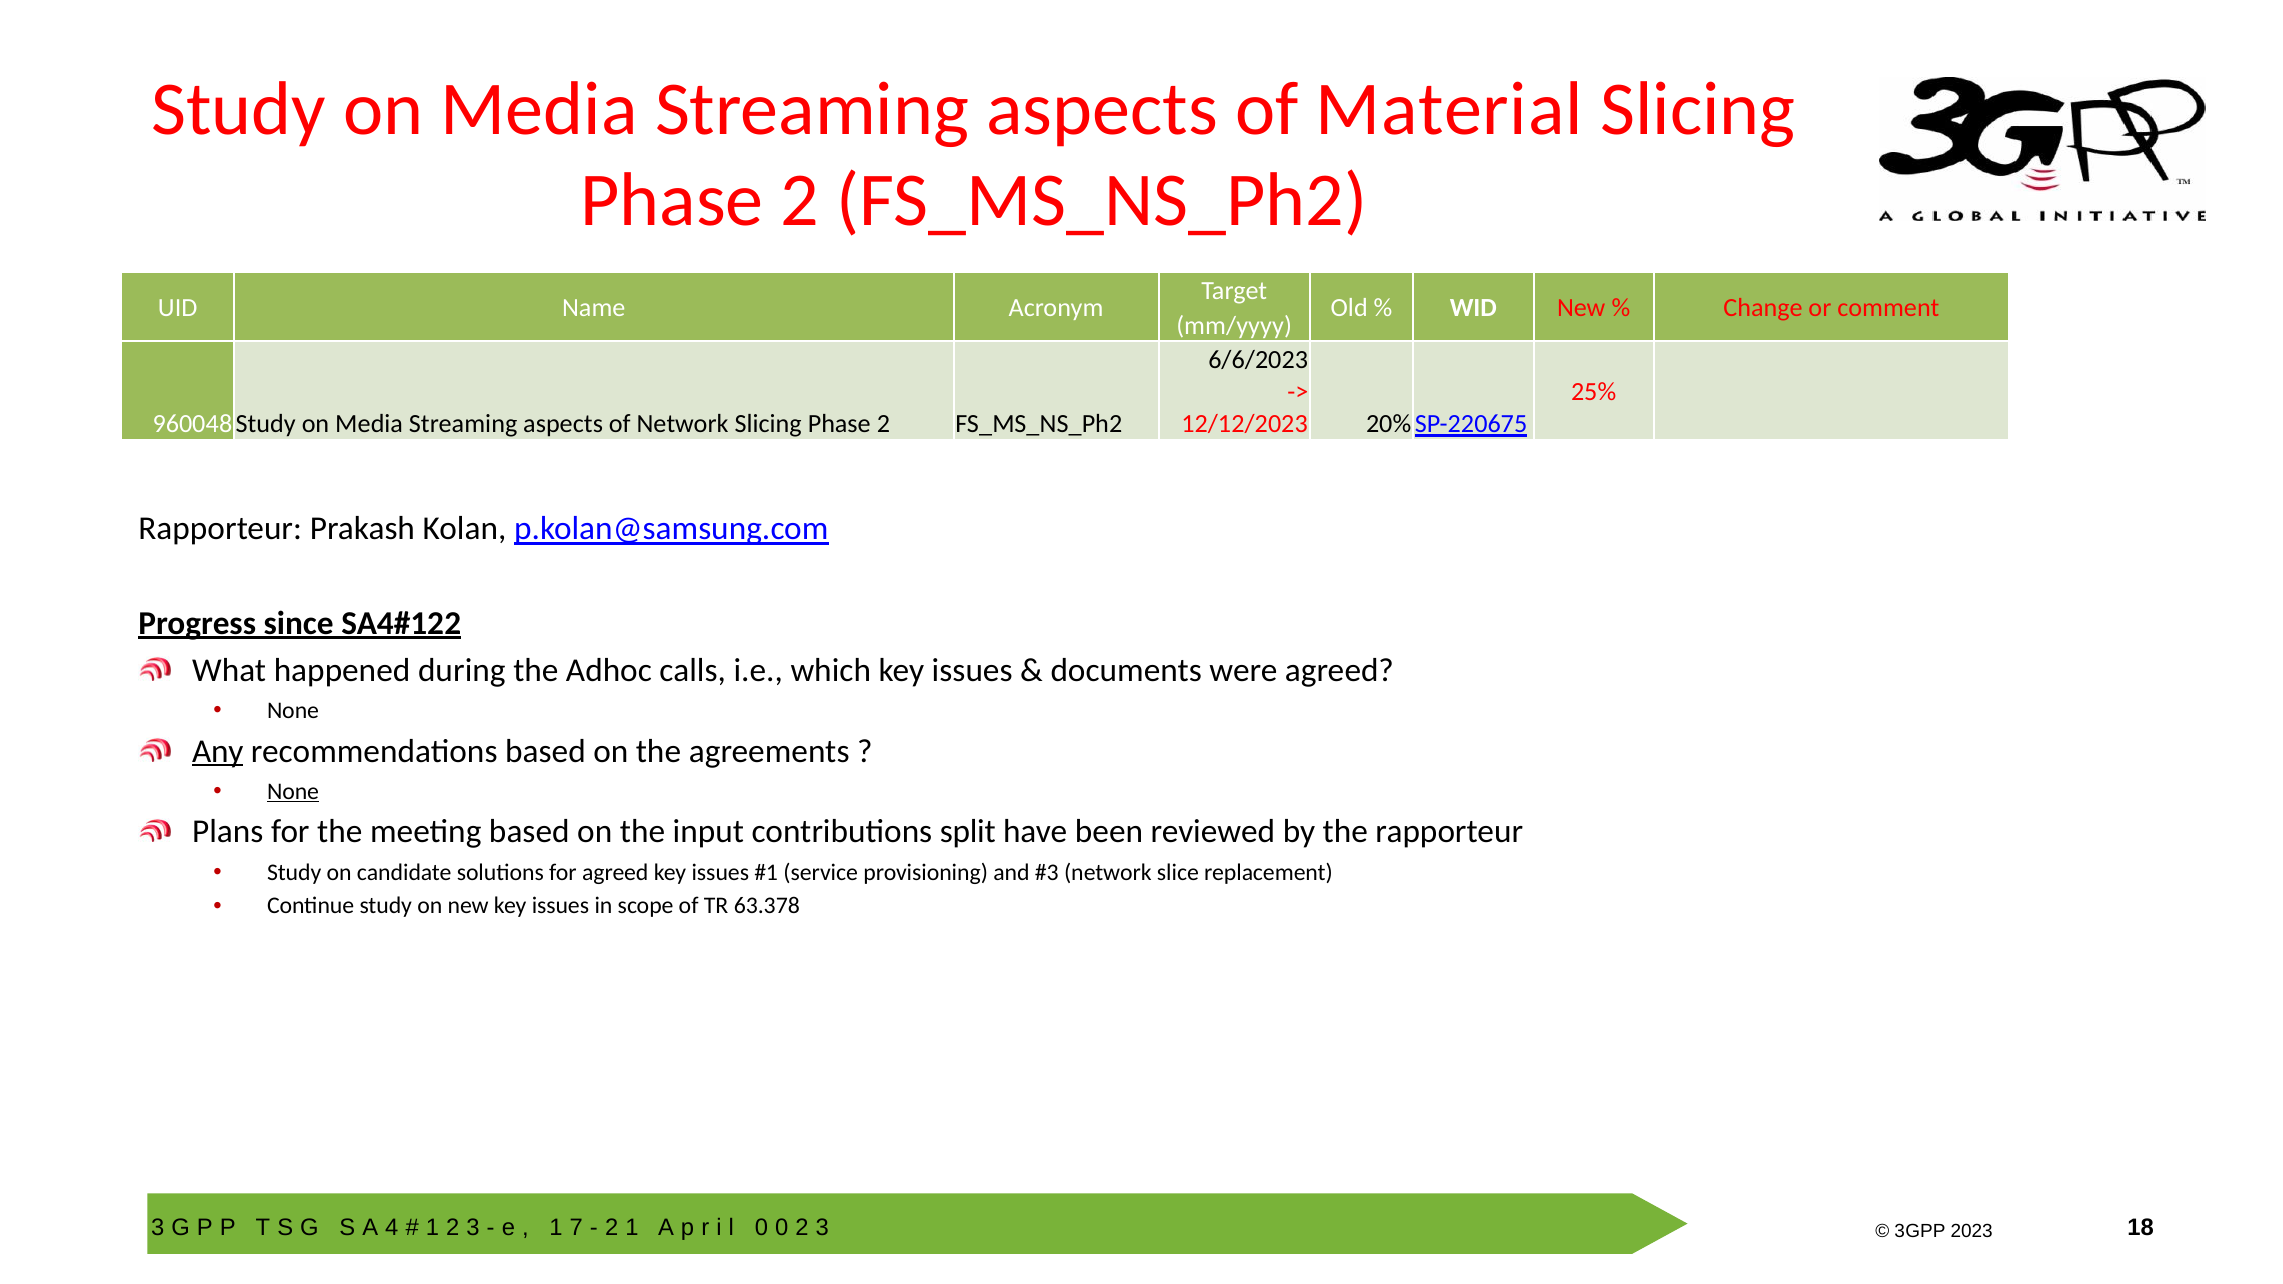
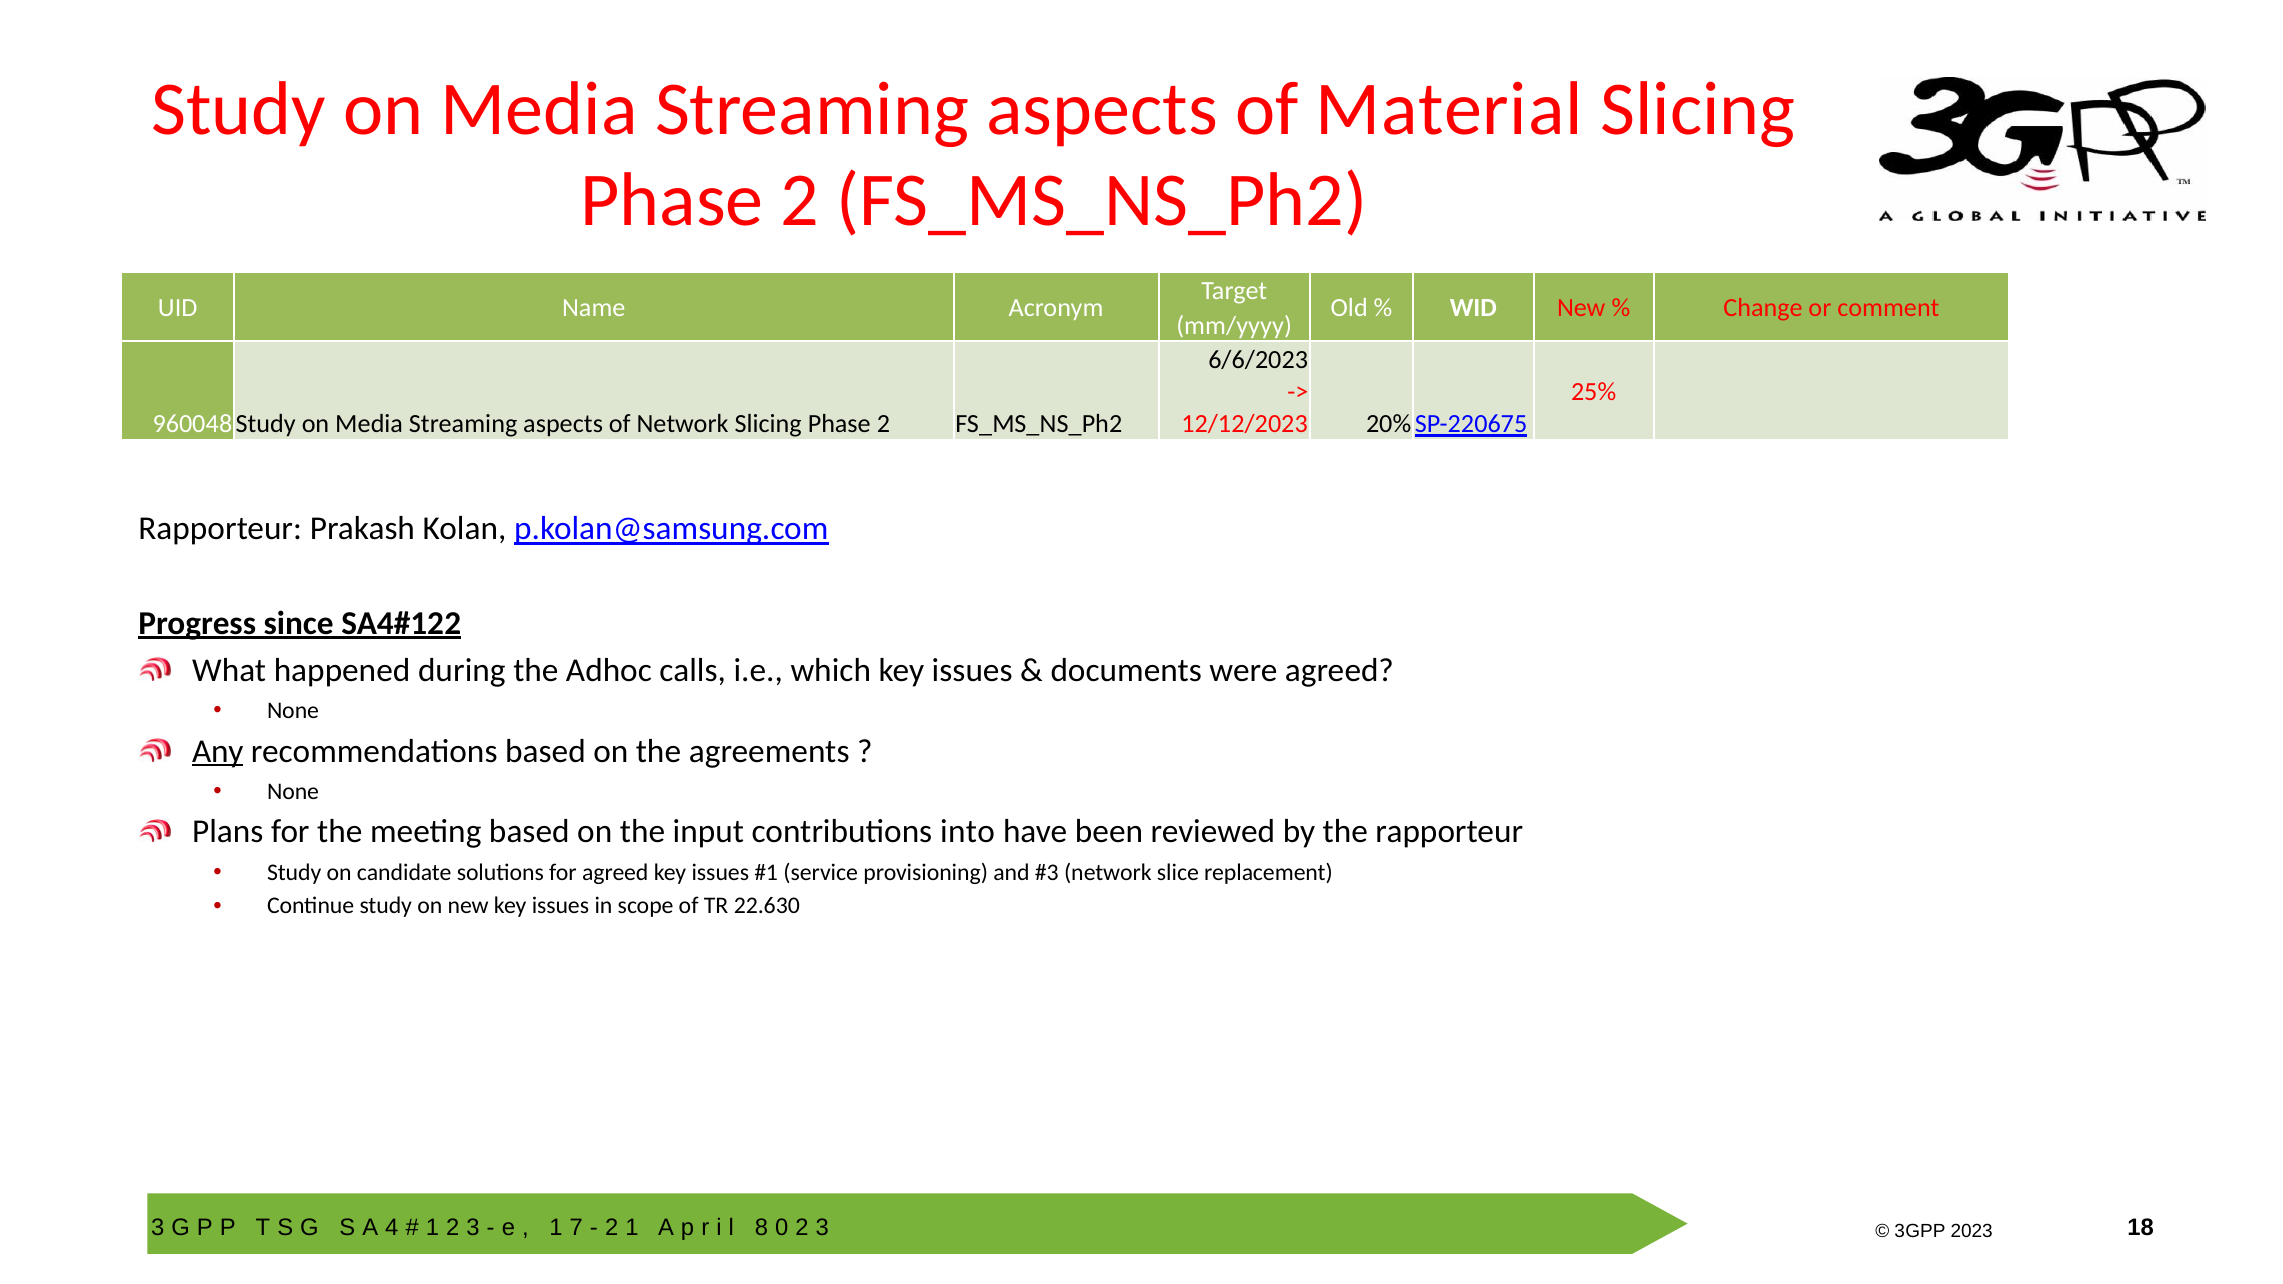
None at (293, 792) underline: present -> none
split: split -> into
63.378: 63.378 -> 22.630
0 at (761, 1228): 0 -> 8
